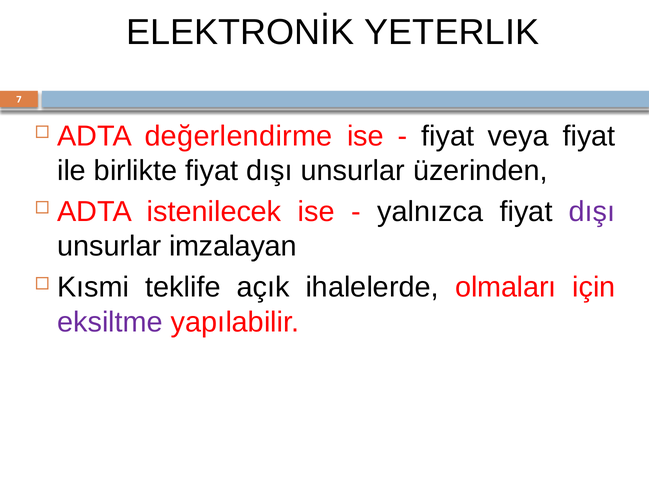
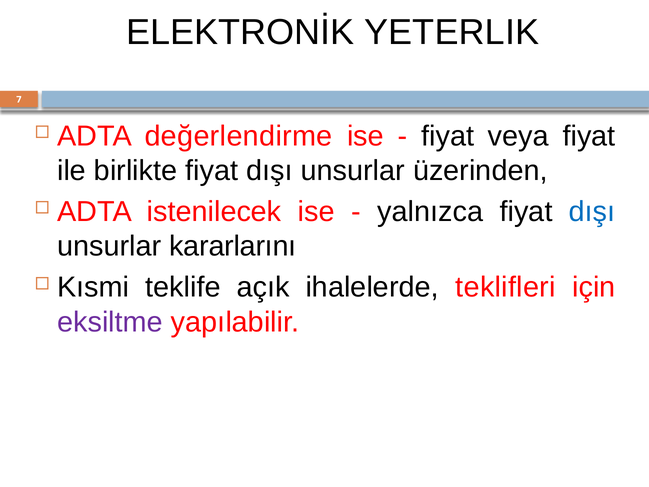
dışı at (592, 212) colour: purple -> blue
imzalayan: imzalayan -> kararlarını
olmaları: olmaları -> teklifleri
